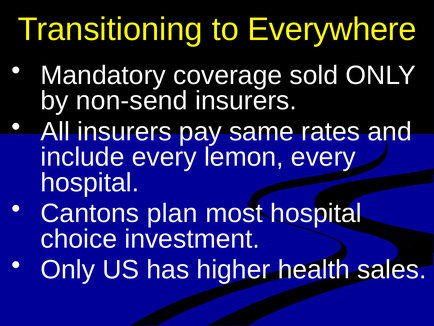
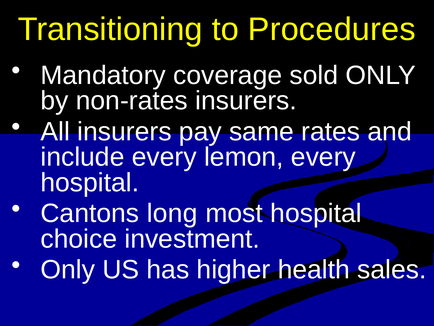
Everywhere: Everywhere -> Procedures
non-send: non-send -> non-rates
plan: plan -> long
